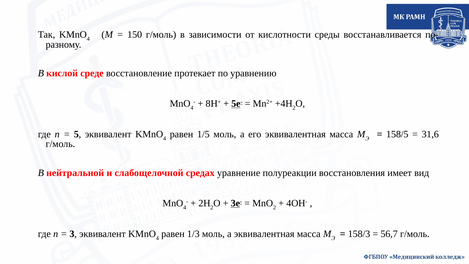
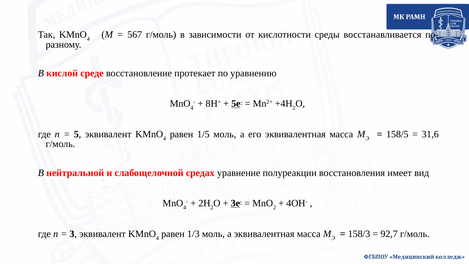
150: 150 -> 567
56,7: 56,7 -> 92,7
